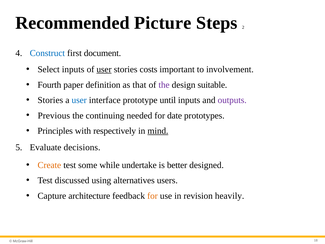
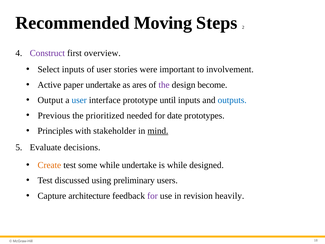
Picture: Picture -> Moving
Construct colour: blue -> purple
document: document -> overview
user at (104, 69) underline: present -> none
costs: costs -> were
Fourth: Fourth -> Active
paper definition: definition -> undertake
that: that -> ares
suitable: suitable -> become
Stories at (50, 100): Stories -> Output
outputs colour: purple -> blue
continuing: continuing -> prioritized
respectively: respectively -> stakeholder
is better: better -> while
alternatives: alternatives -> preliminary
for at (152, 196) colour: orange -> purple
